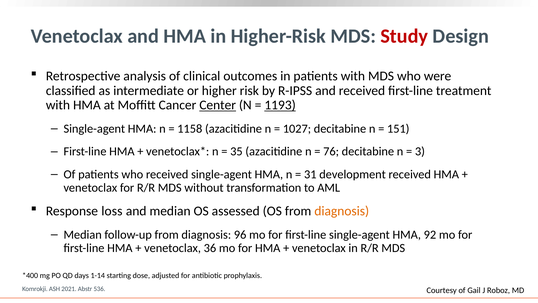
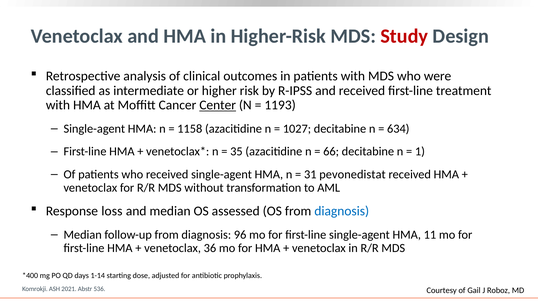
1193 underline: present -> none
151: 151 -> 634
76: 76 -> 66
3: 3 -> 1
development: development -> pevonedistat
diagnosis at (342, 211) colour: orange -> blue
92: 92 -> 11
